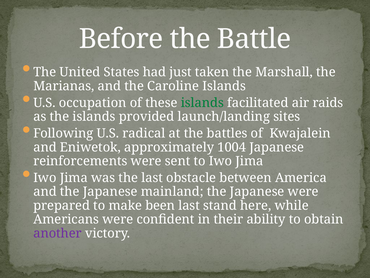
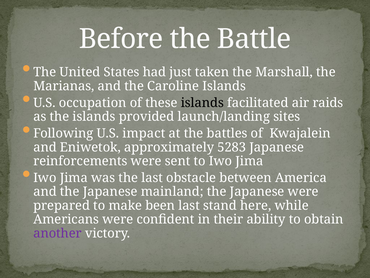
islands at (202, 103) colour: green -> black
radical: radical -> impact
1004: 1004 -> 5283
